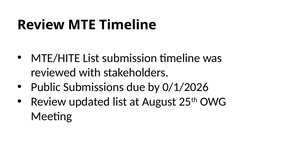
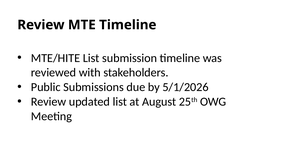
0/1/2026: 0/1/2026 -> 5/1/2026
